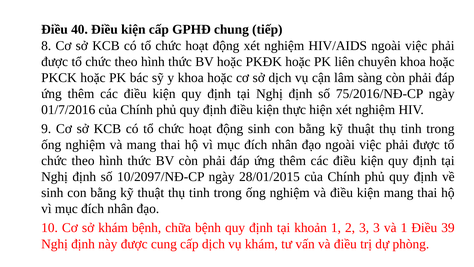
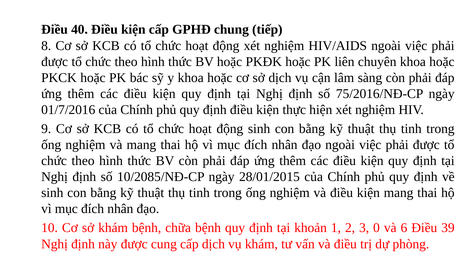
10/2097/NĐ-CP: 10/2097/NĐ-CP -> 10/2085/NĐ-CP
3 3: 3 -> 0
và 1: 1 -> 6
